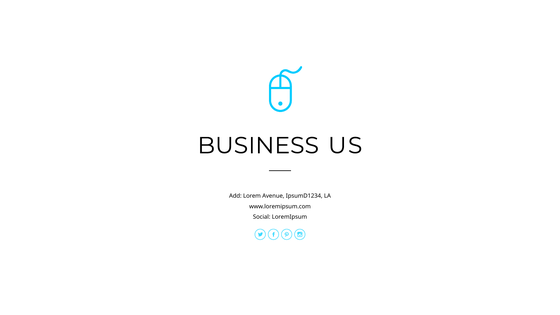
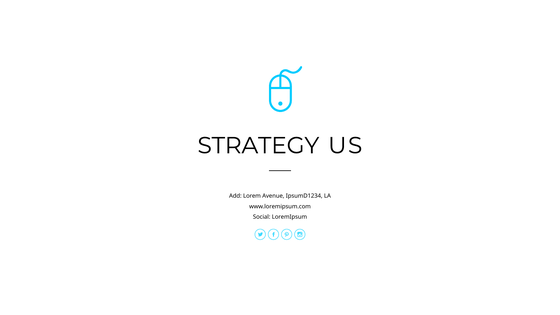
BUSINESS: BUSINESS -> STRATEGY
